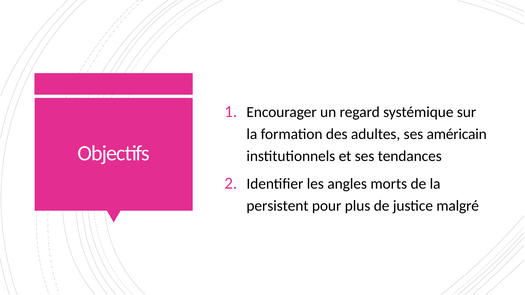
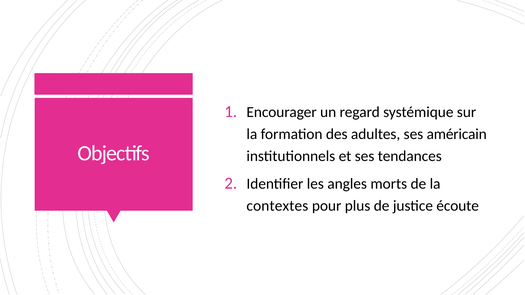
persistent: persistent -> contextes
malgré: malgré -> écoute
